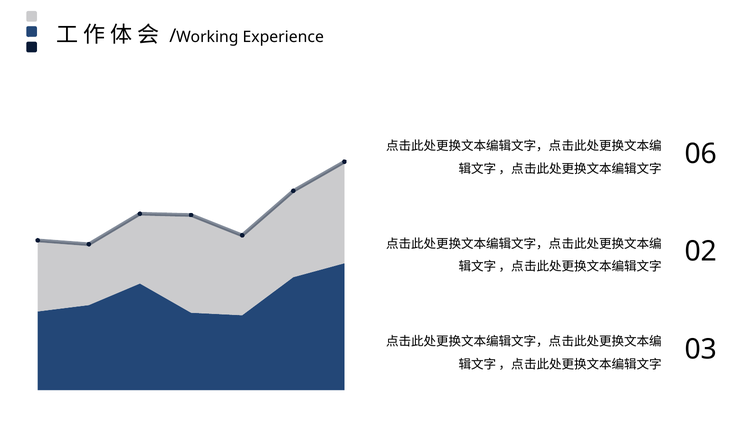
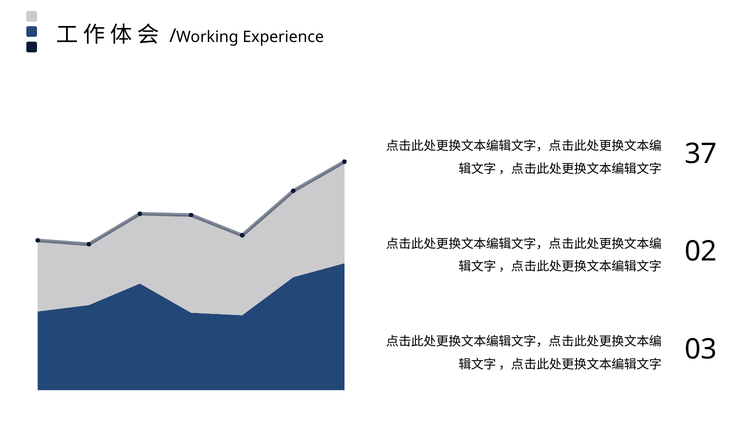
06: 06 -> 37
